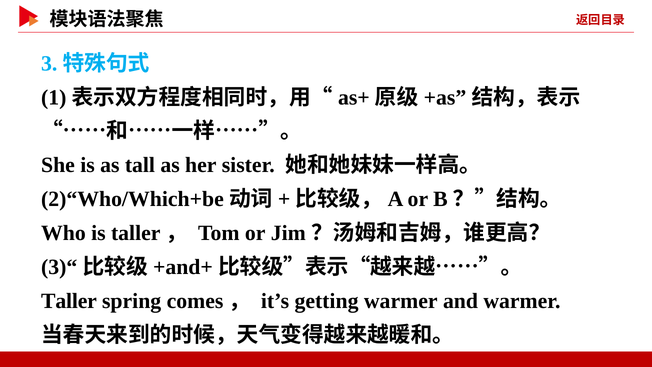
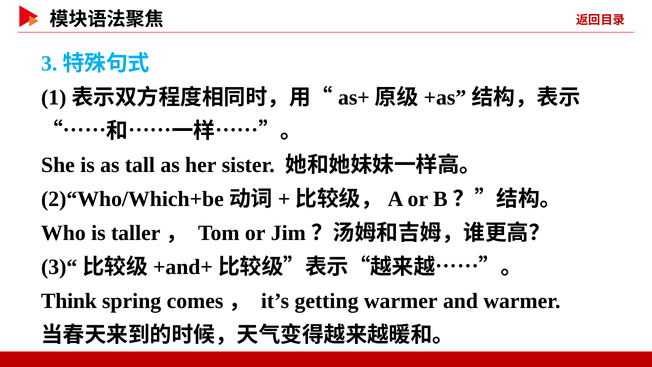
Taller at (69, 301): Taller -> Think
